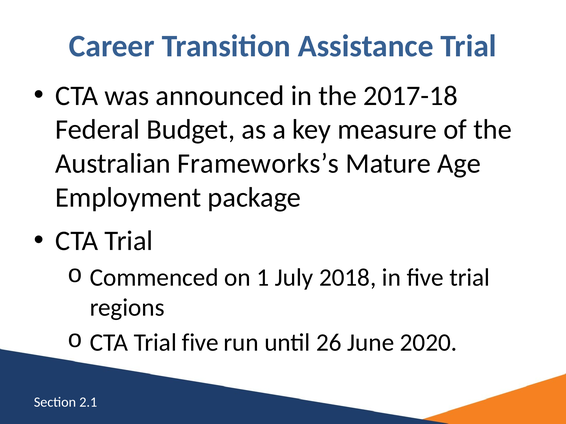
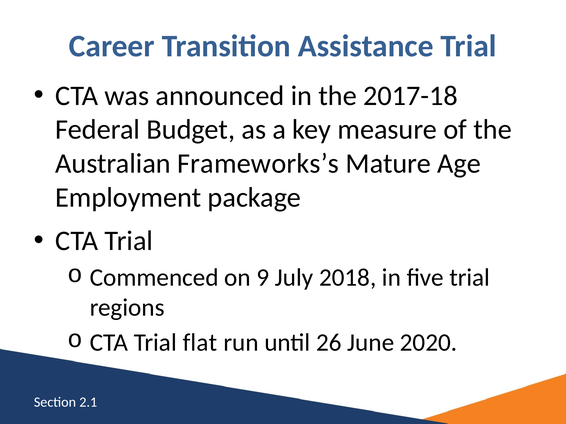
1: 1 -> 9
Trial five: five -> flat
